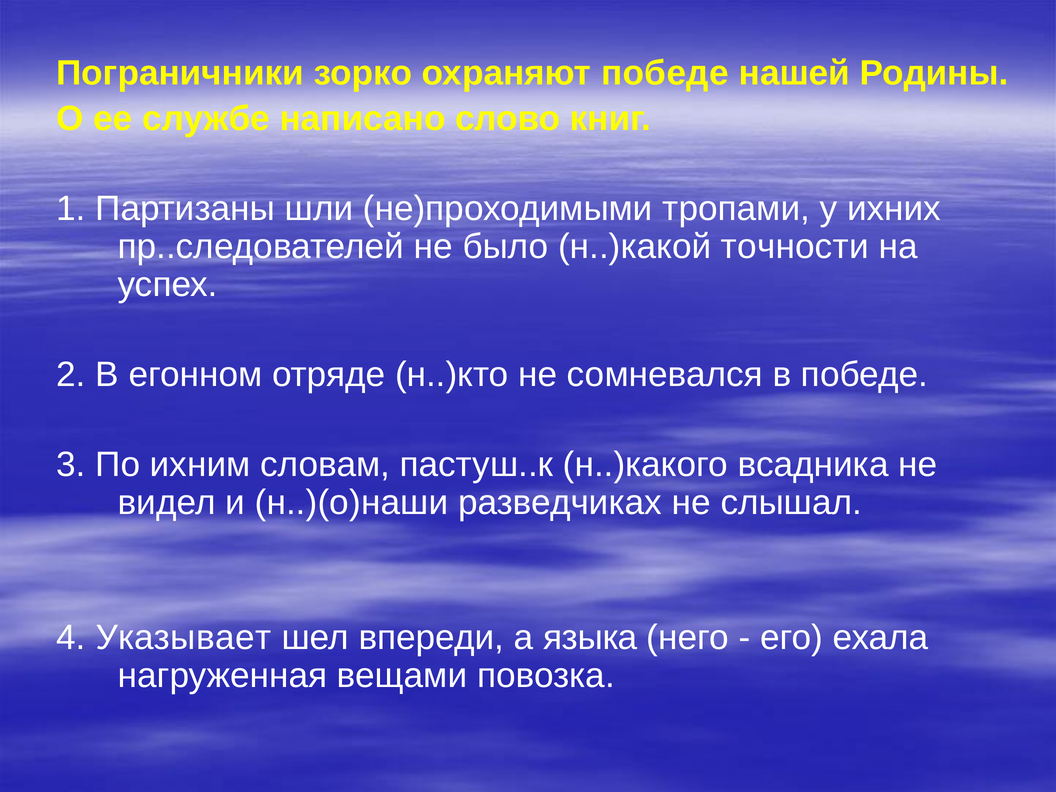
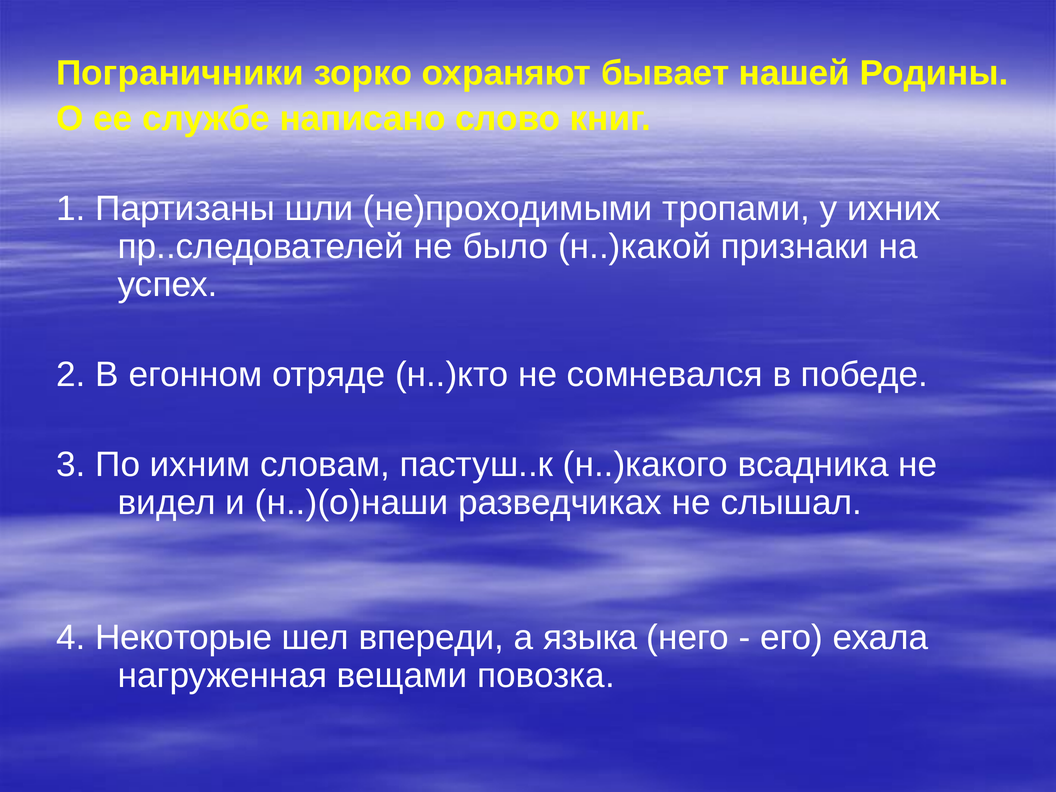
охраняют победе: победе -> бывает
точности: точности -> признаки
Указывает: Указывает -> Некоторые
